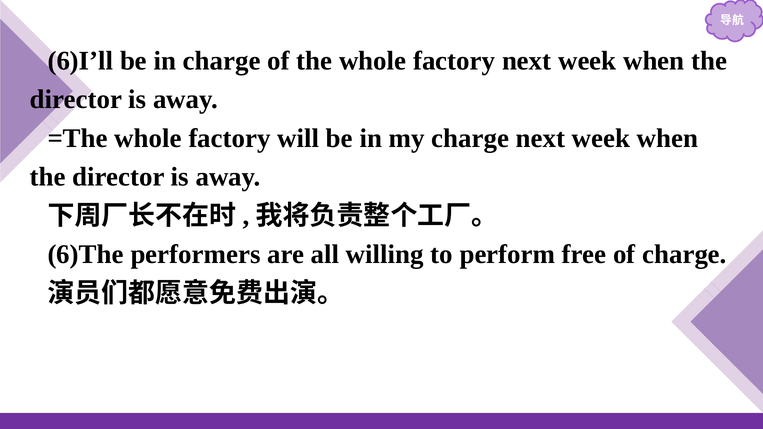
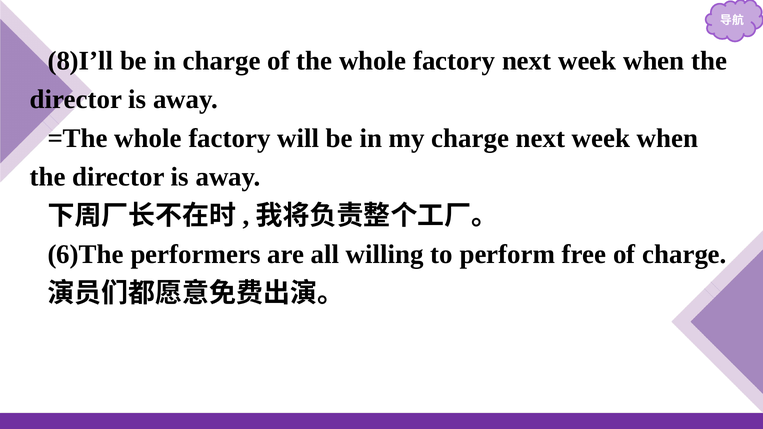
6)I’ll: 6)I’ll -> 8)I’ll
